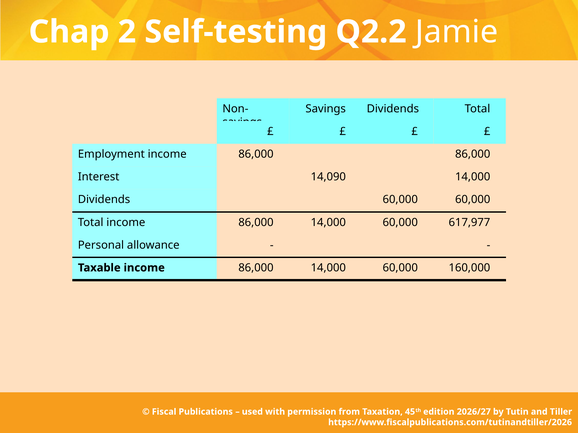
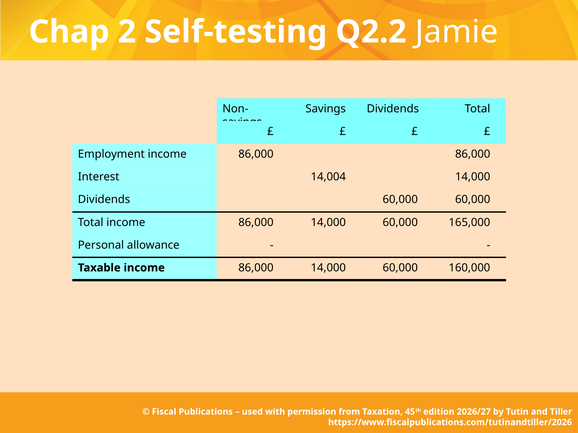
14,090: 14,090 -> 14,004
617,977: 617,977 -> 165,000
